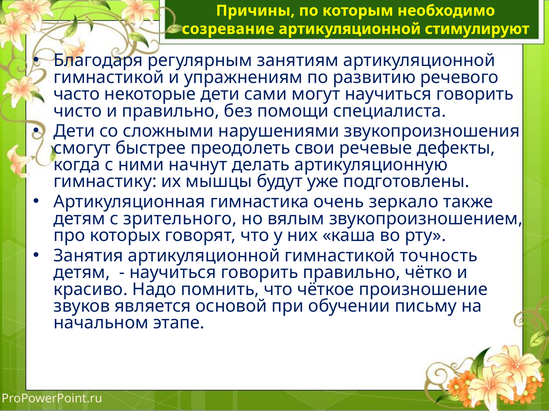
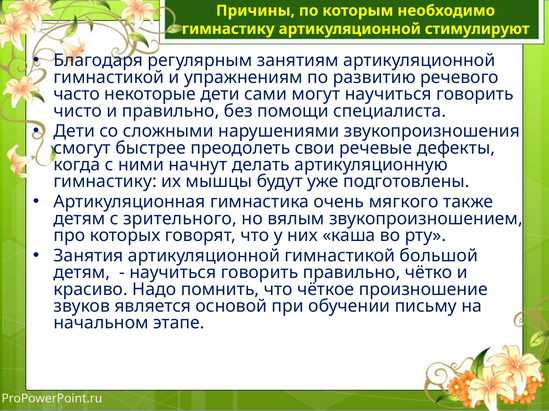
созревание at (228, 29): созревание -> гимнастику
зеркало: зеркало -> мягкого
точность: точность -> большой
